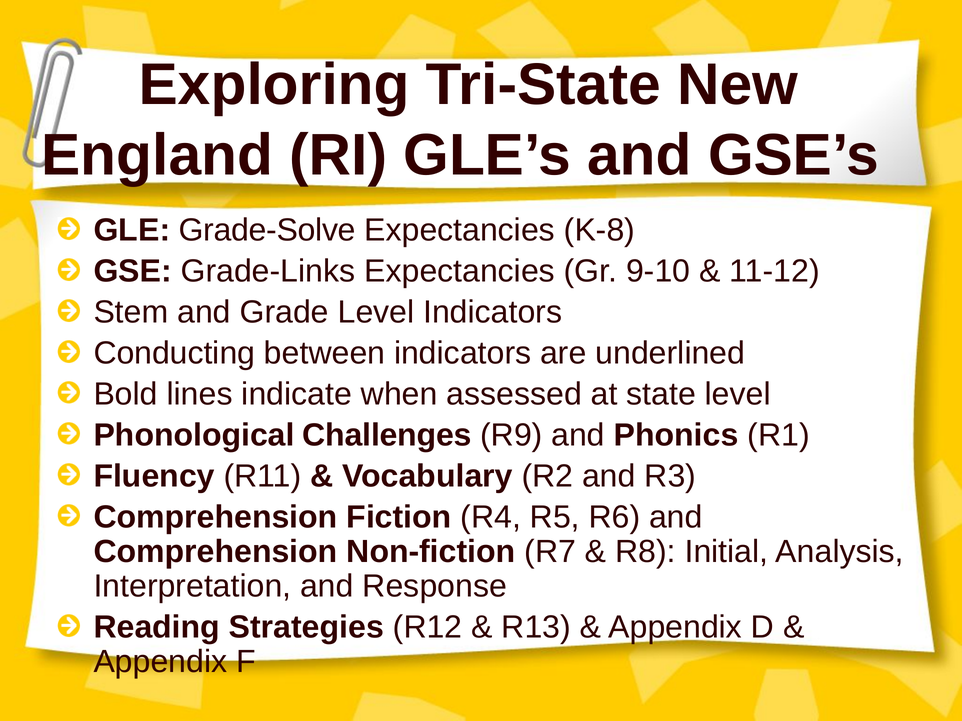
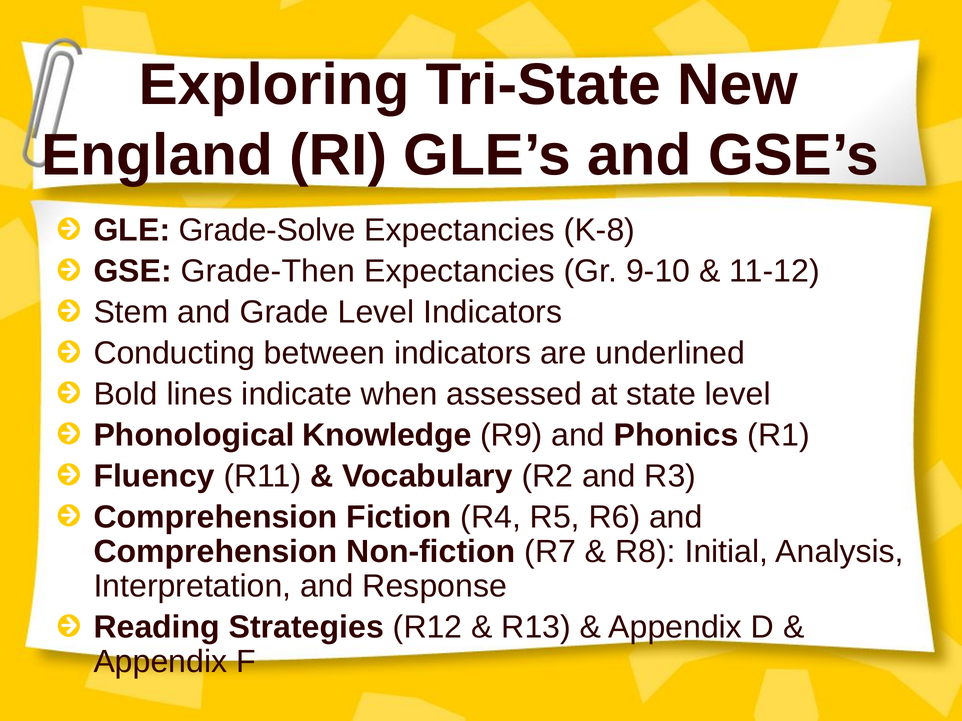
Grade-Links: Grade-Links -> Grade-Then
Challenges: Challenges -> Knowledge
